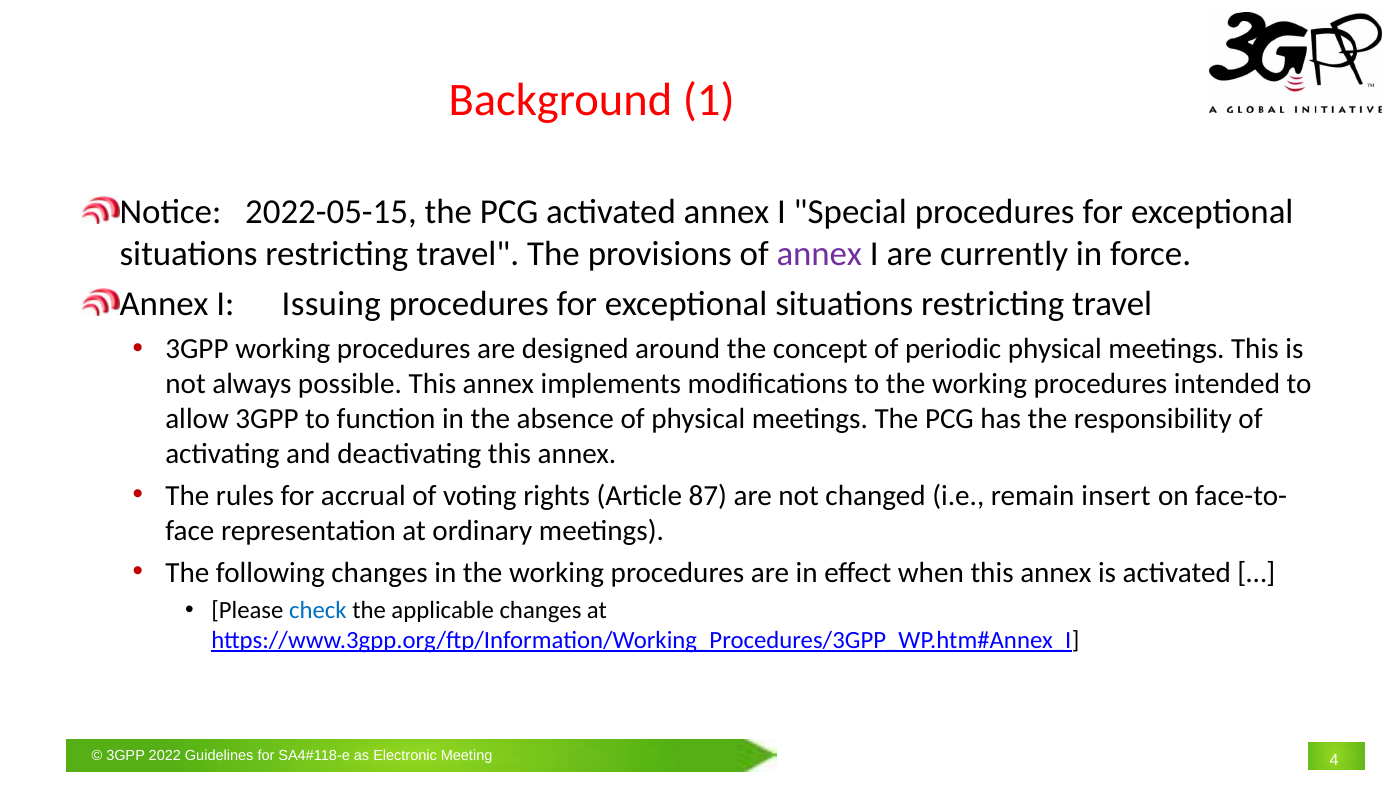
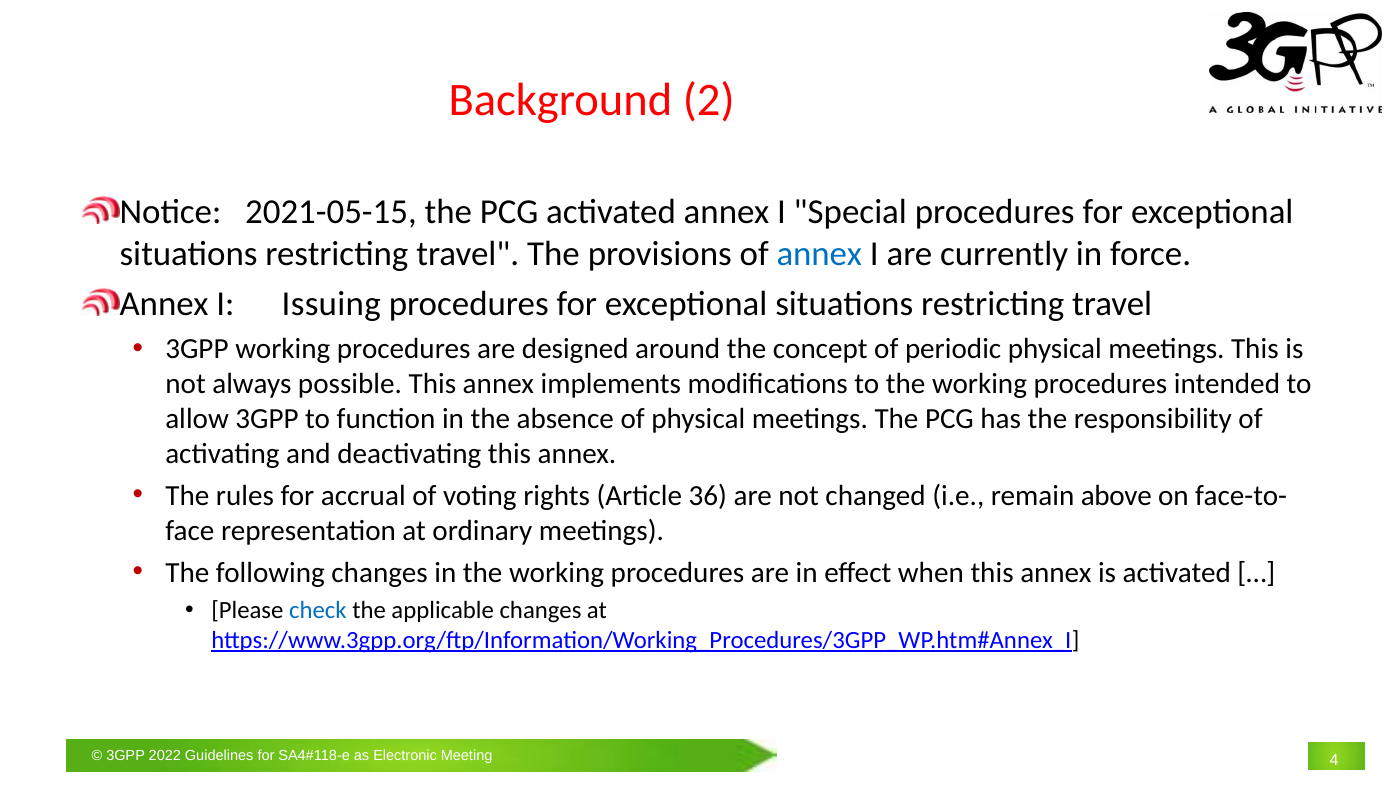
1: 1 -> 2
2022-05-15: 2022-05-15 -> 2021-05-15
annex at (819, 254) colour: purple -> blue
87: 87 -> 36
insert: insert -> above
